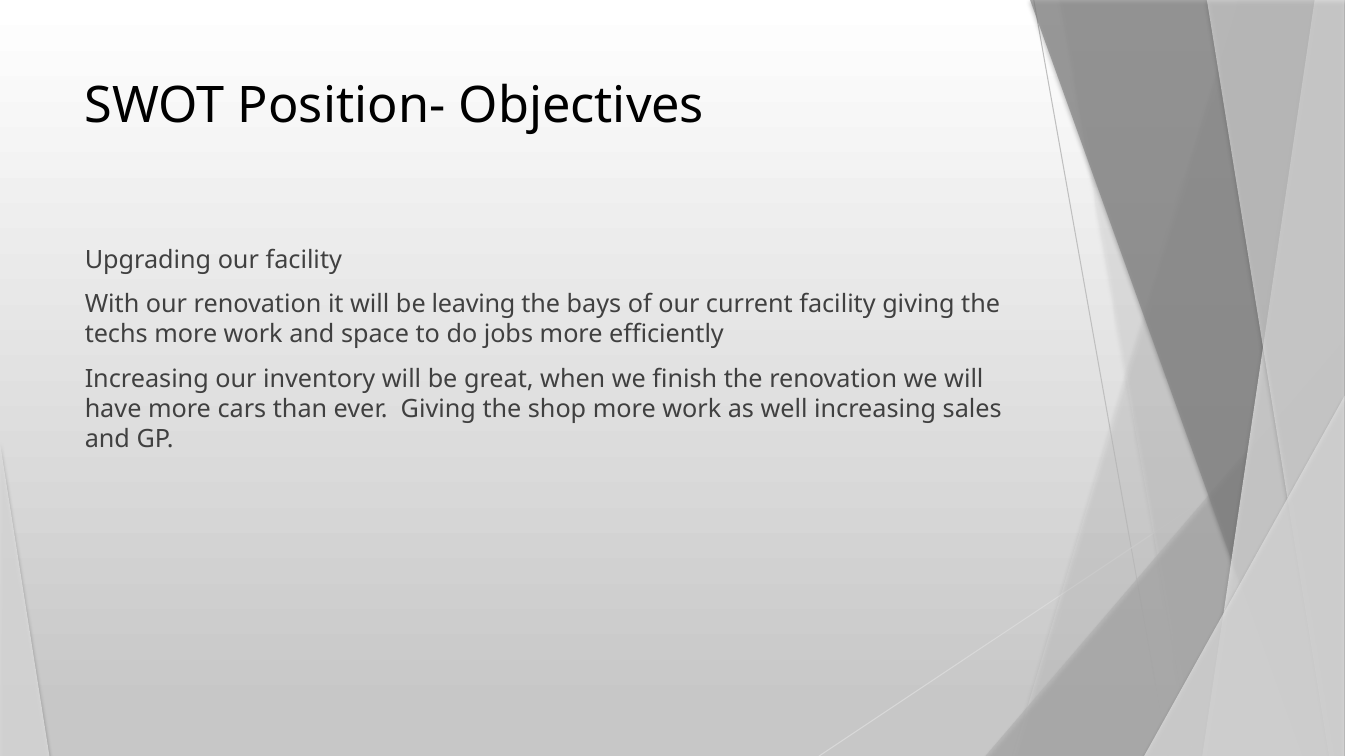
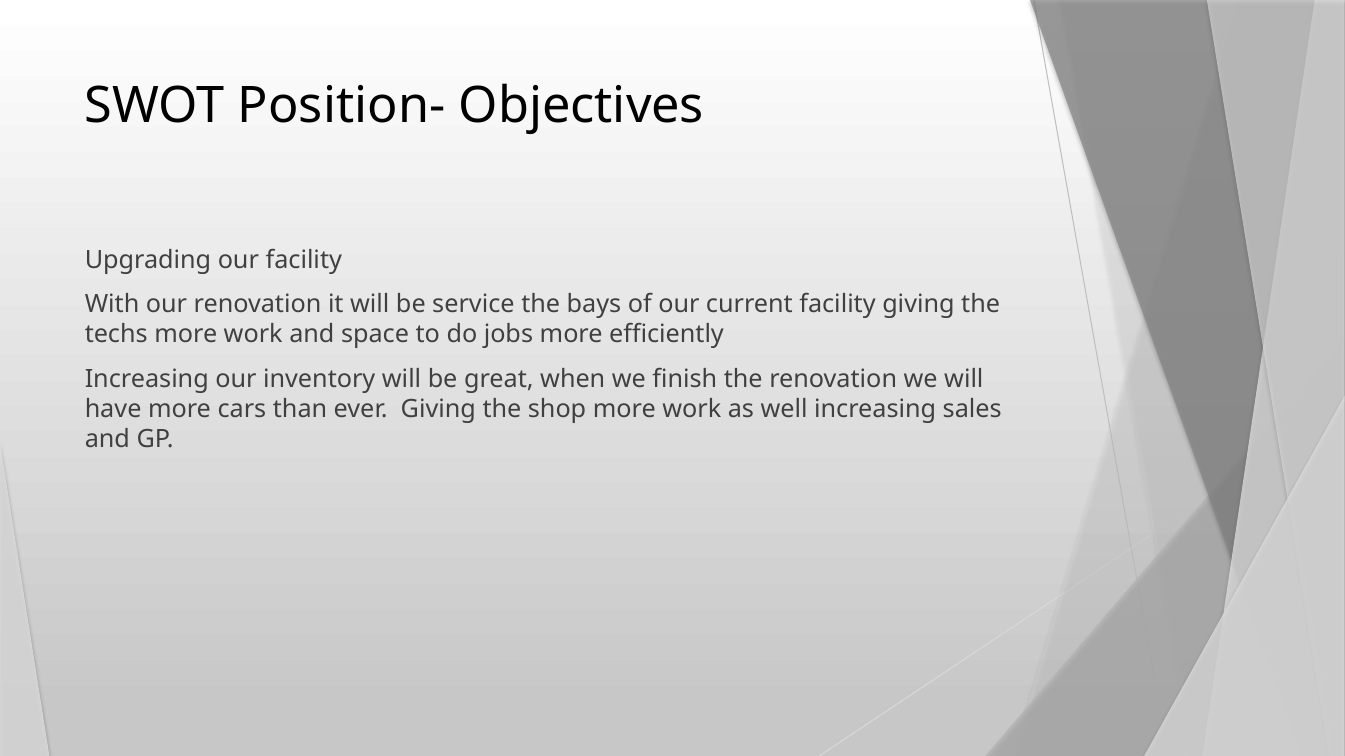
leaving: leaving -> service
